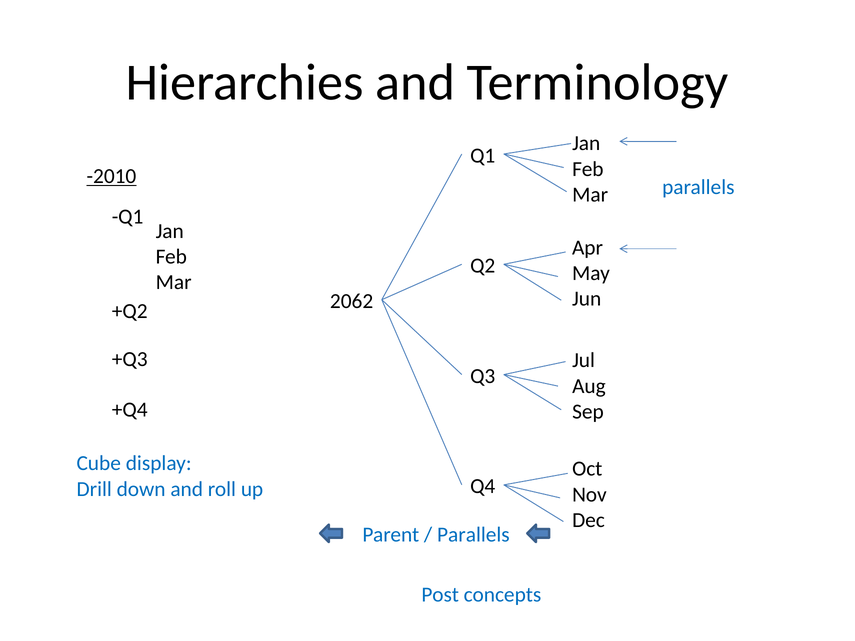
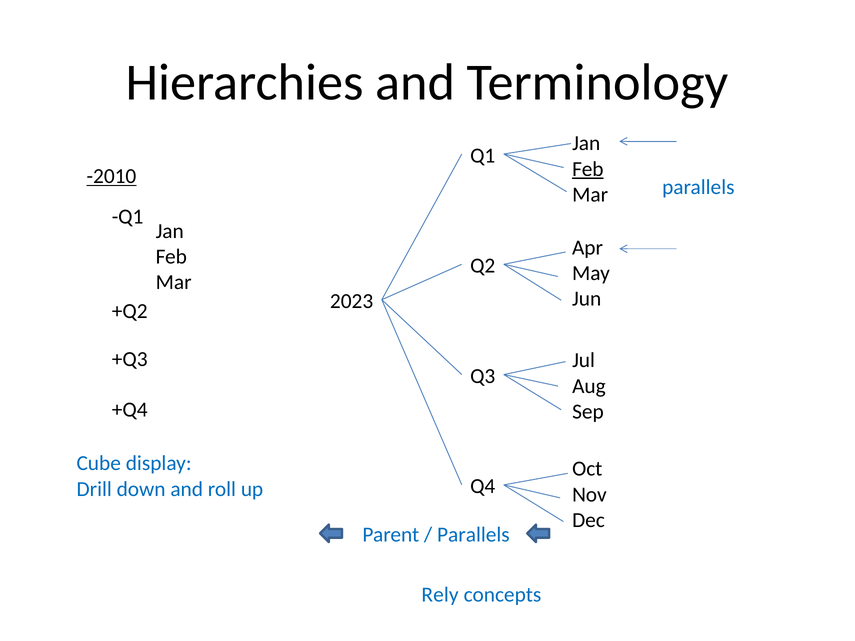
Feb at (588, 169) underline: none -> present
2062: 2062 -> 2023
Post: Post -> Rely
